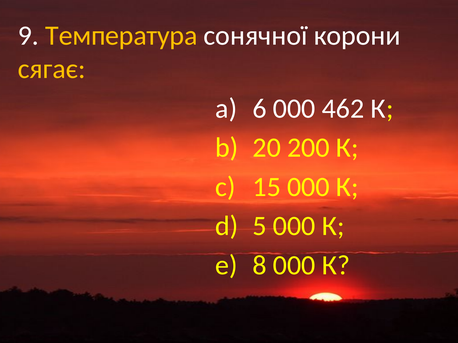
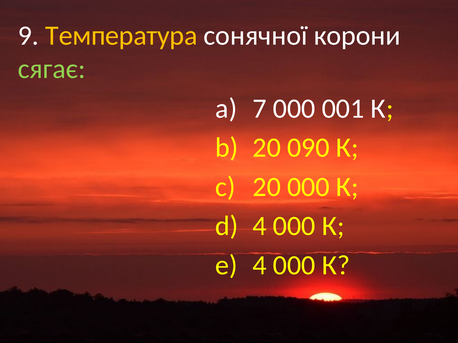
сягає colour: yellow -> light green
6: 6 -> 7
462: 462 -> 001
200: 200 -> 090
15 at (267, 187): 15 -> 20
5 at (260, 226): 5 -> 4
8 at (260, 266): 8 -> 4
